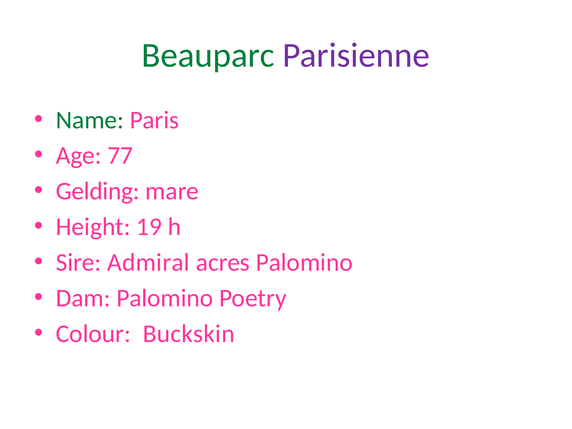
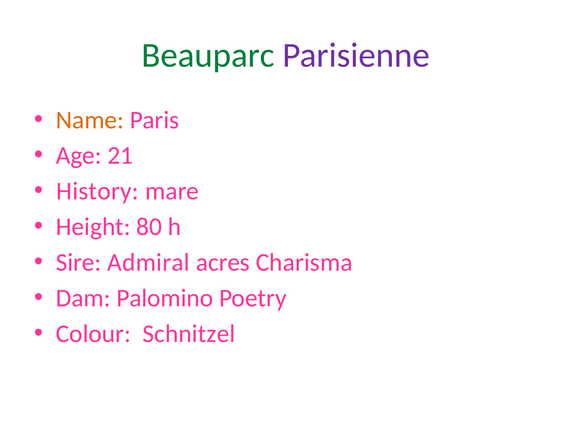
Name colour: green -> orange
77: 77 -> 21
Gelding: Gelding -> History
19: 19 -> 80
acres Palomino: Palomino -> Charisma
Buckskin: Buckskin -> Schnitzel
